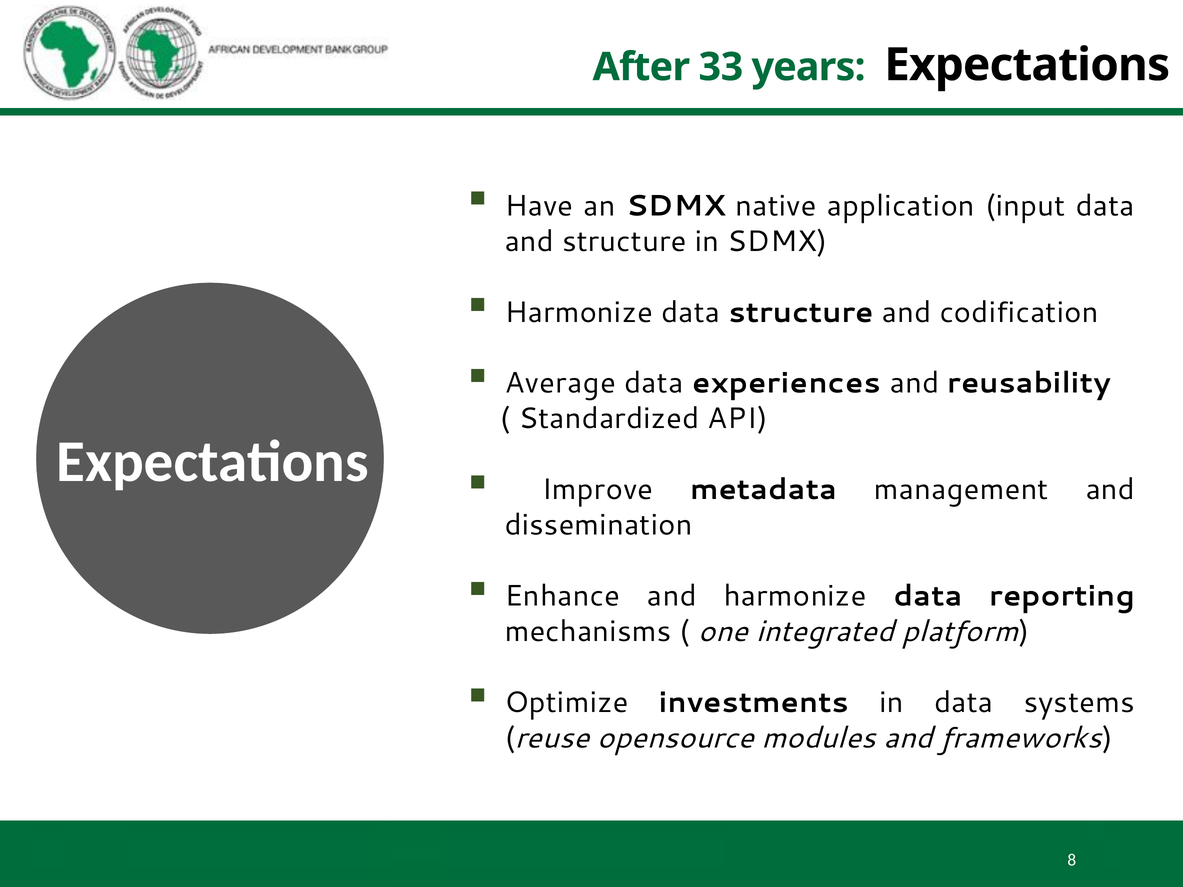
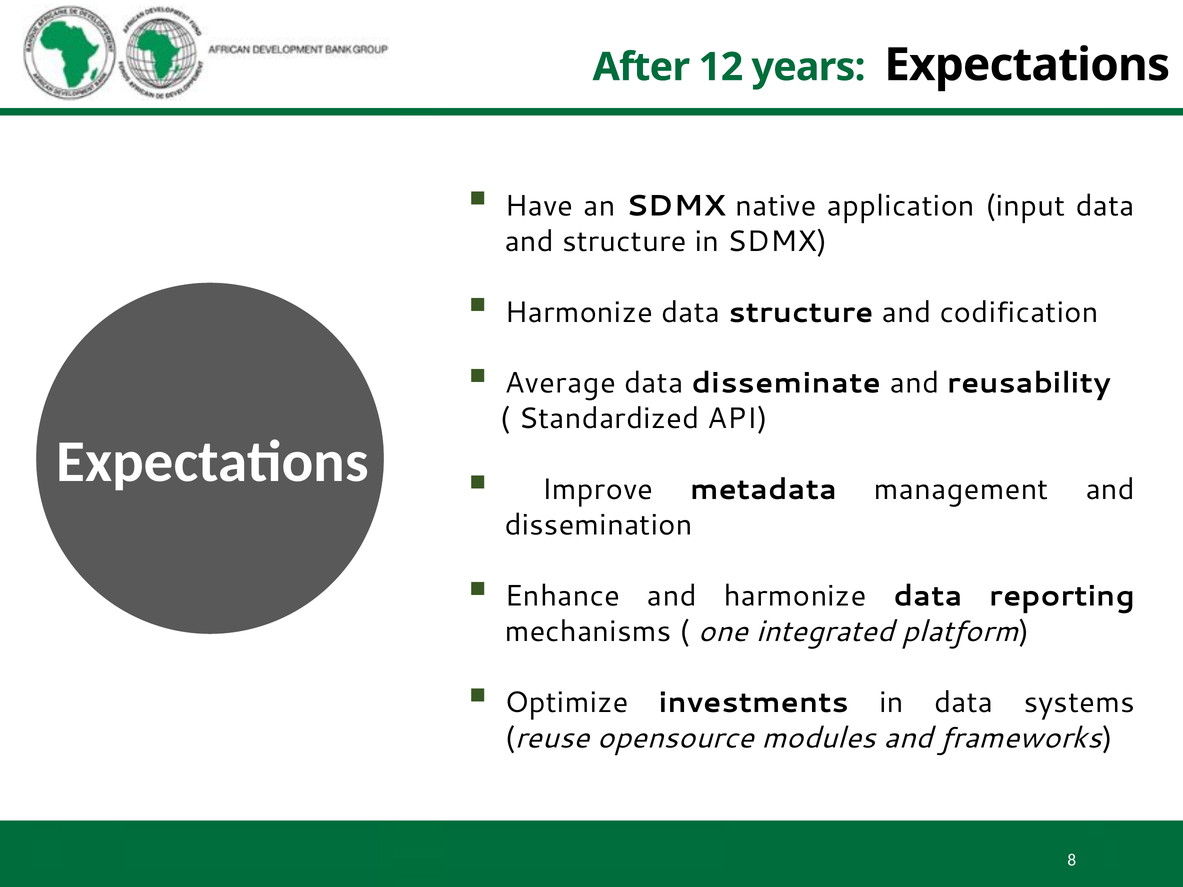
33: 33 -> 12
experiences: experiences -> disseminate
